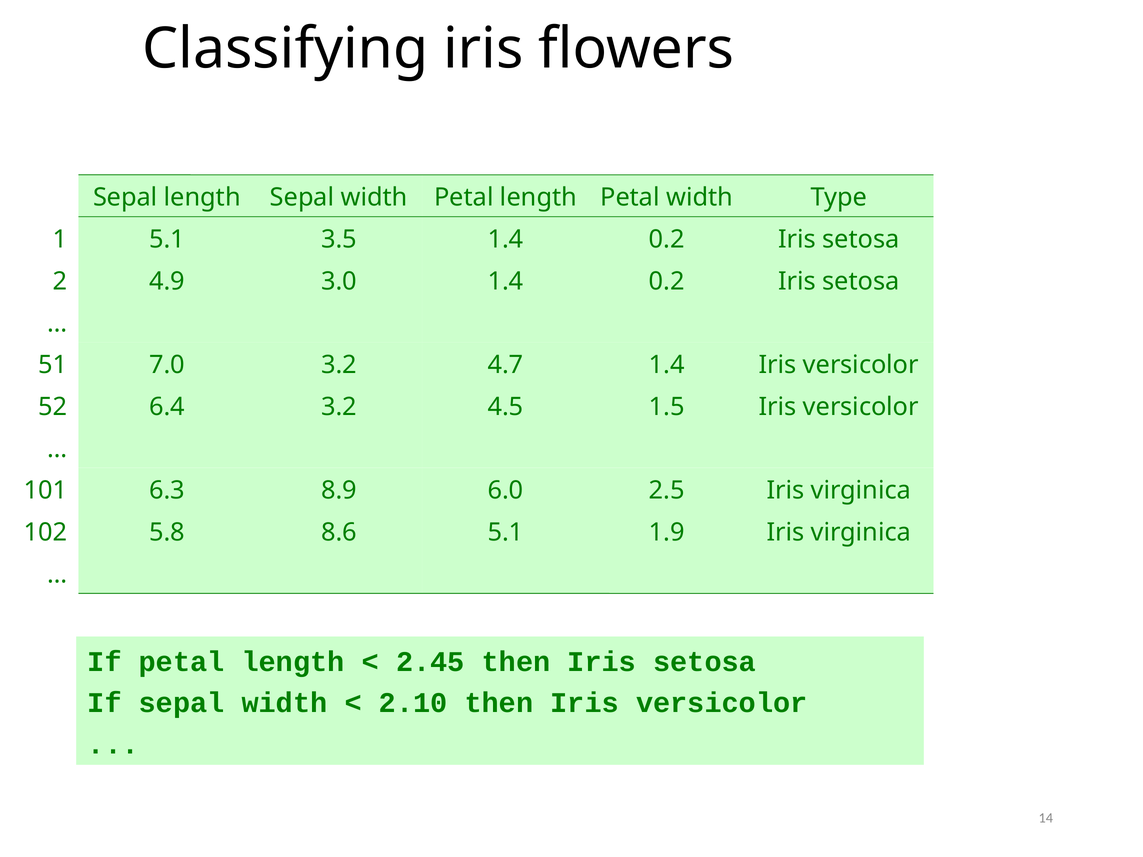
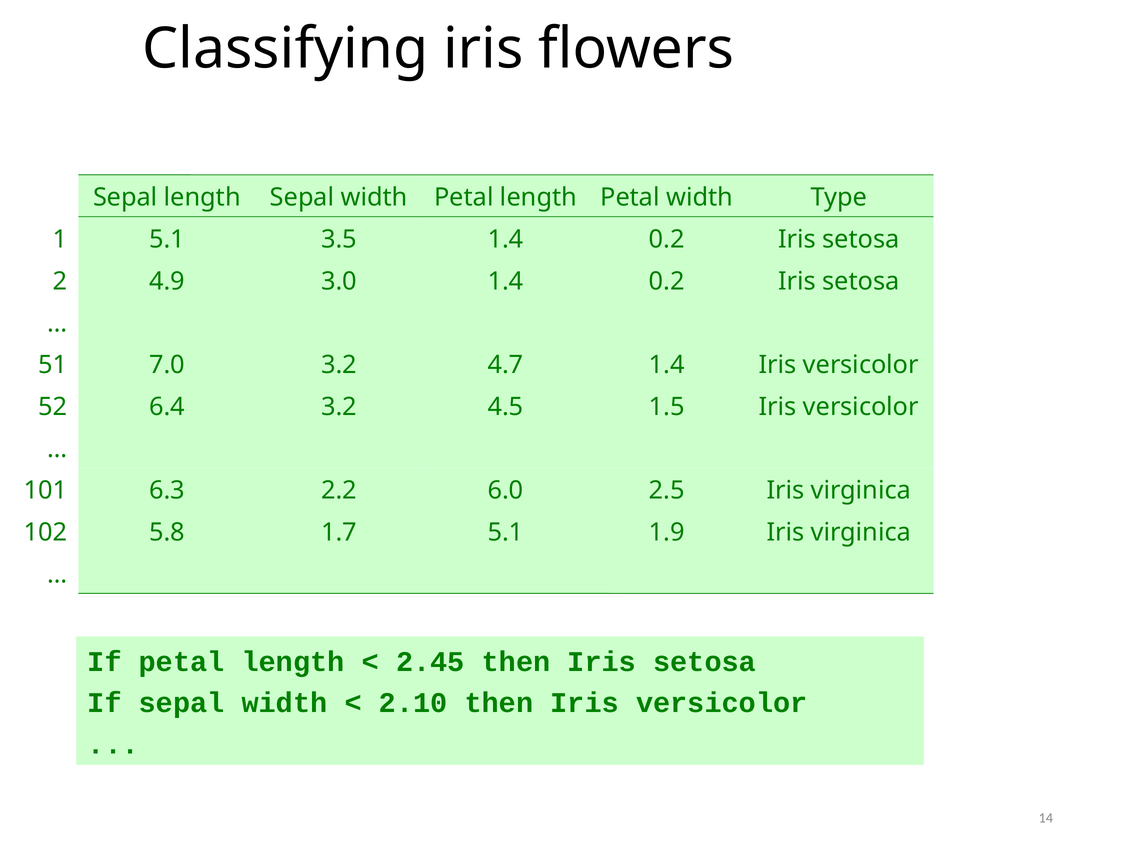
8.9: 8.9 -> 2.2
8.6: 8.6 -> 1.7
